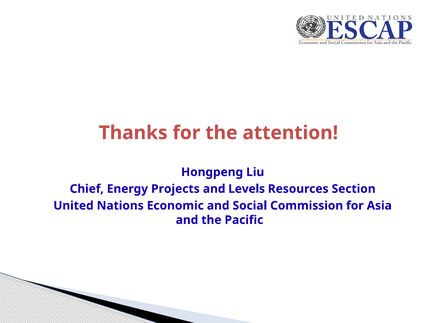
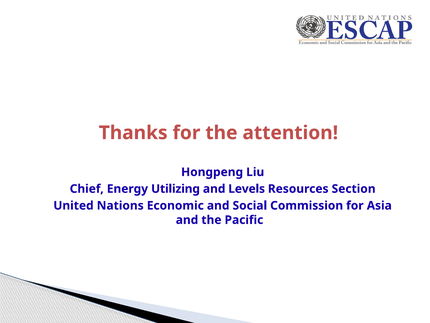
Projects: Projects -> Utilizing
